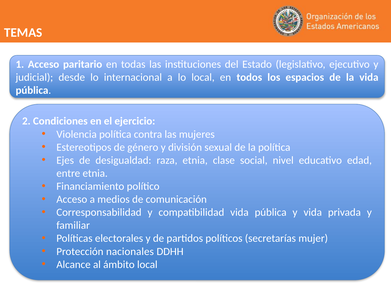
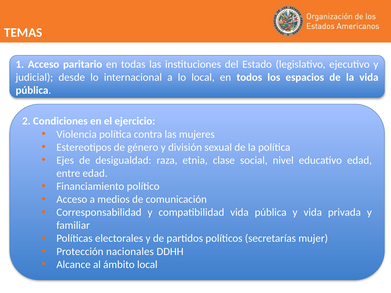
entre etnia: etnia -> edad
